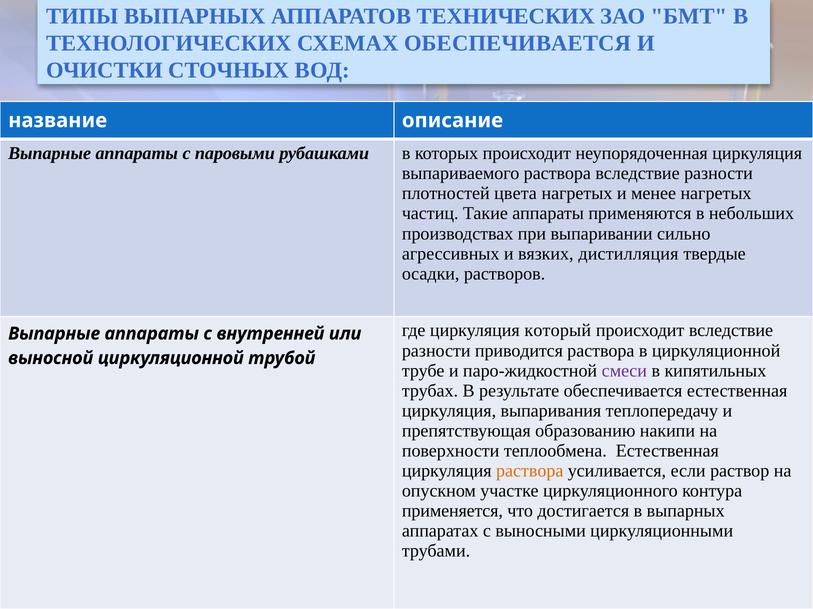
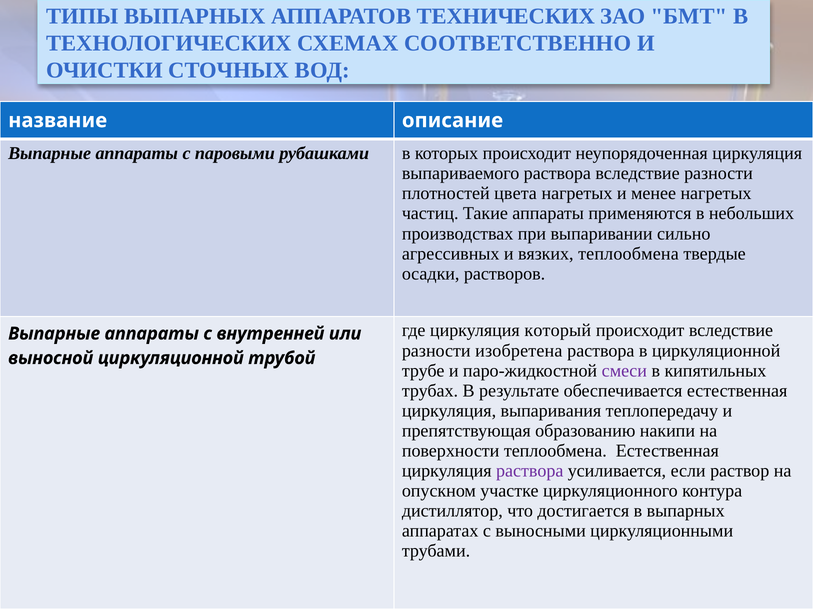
СХЕМАХ ОБЕСПЕЧИВАЕТСЯ: ОБЕСПЕЧИВАЕТСЯ -> СООТВЕТСТВЕННО
вязких дистилляция: дистилляция -> теплообмена
приводится: приводится -> изобретена
раствора at (530, 471) colour: orange -> purple
применяется: применяется -> дистиллятор
